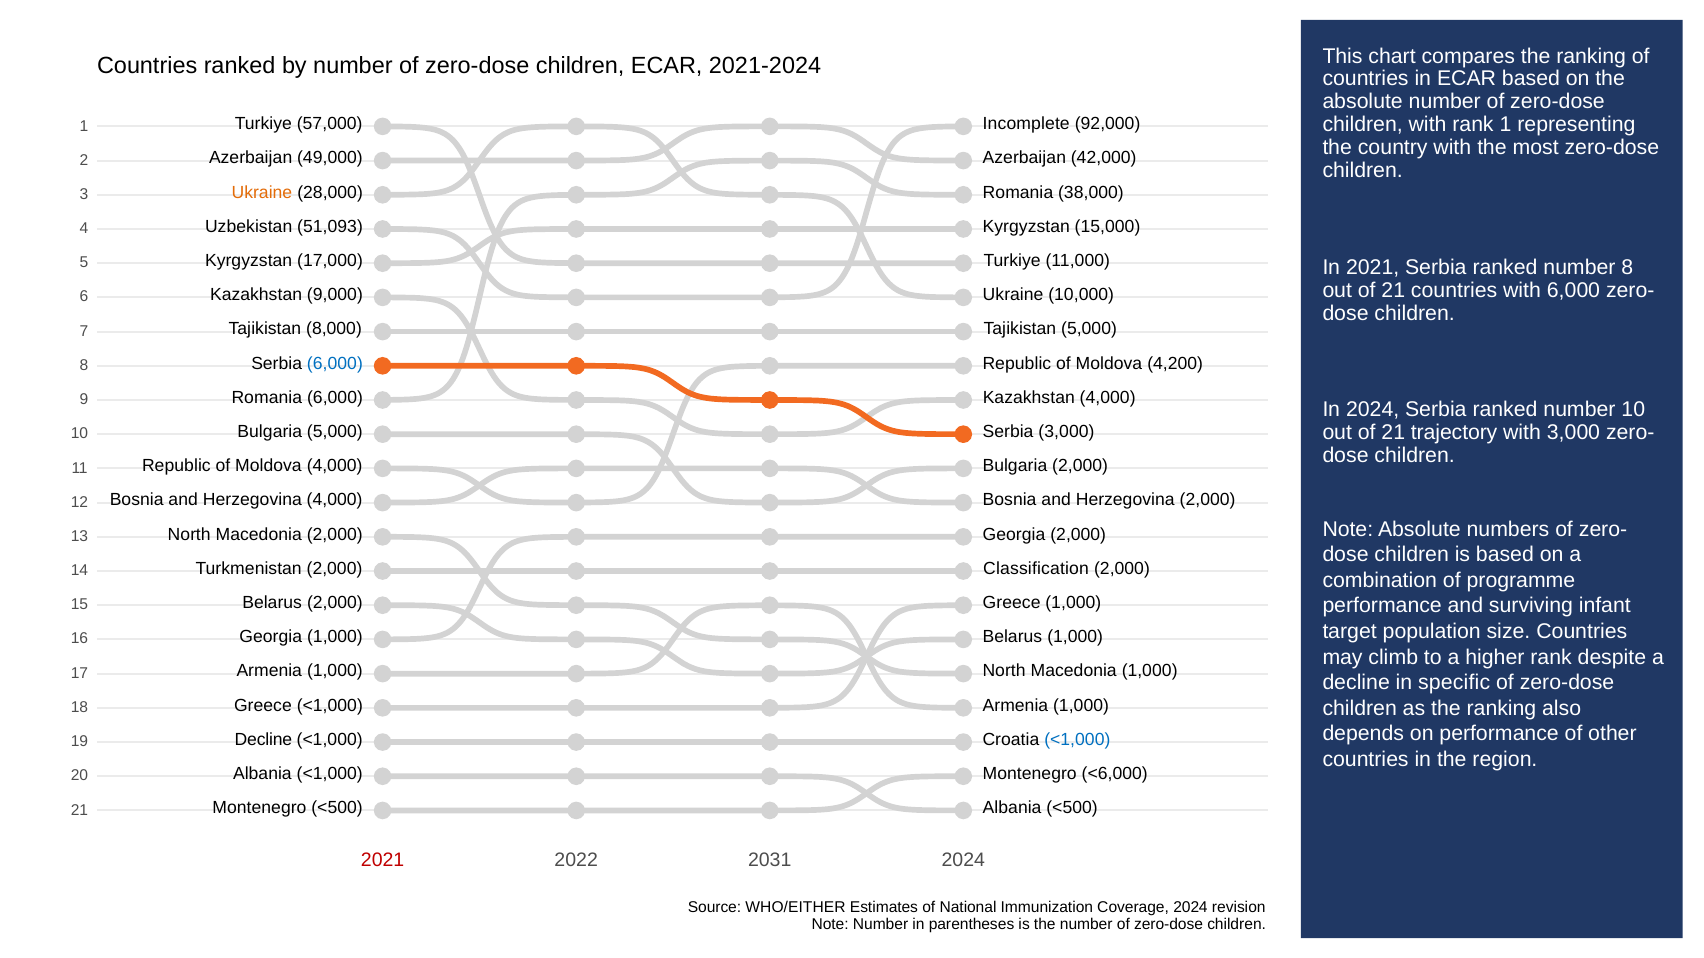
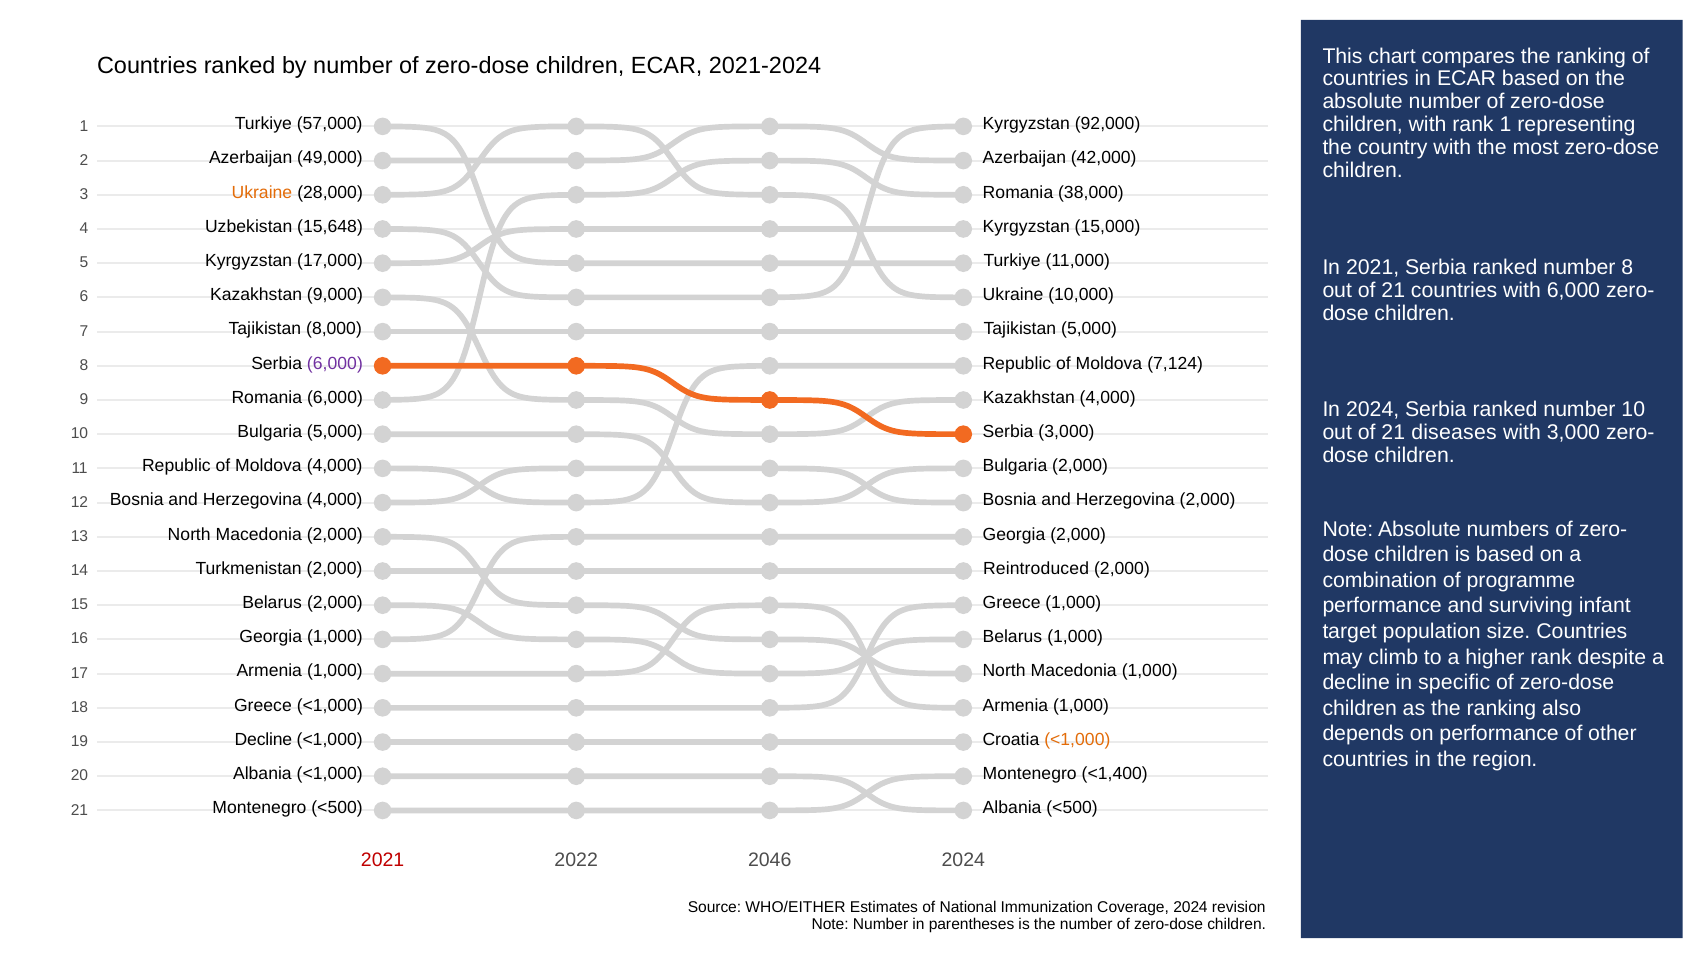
Incomplete at (1026, 124): Incomplete -> Kyrgyzstan
51,093: 51,093 -> 15,648
6,000 at (335, 364) colour: blue -> purple
4,200: 4,200 -> 7,124
trajectory: trajectory -> diseases
Classification: Classification -> Reintroduced
<1,000 at (1077, 740) colour: blue -> orange
<6,000: <6,000 -> <1,400
2031: 2031 -> 2046
